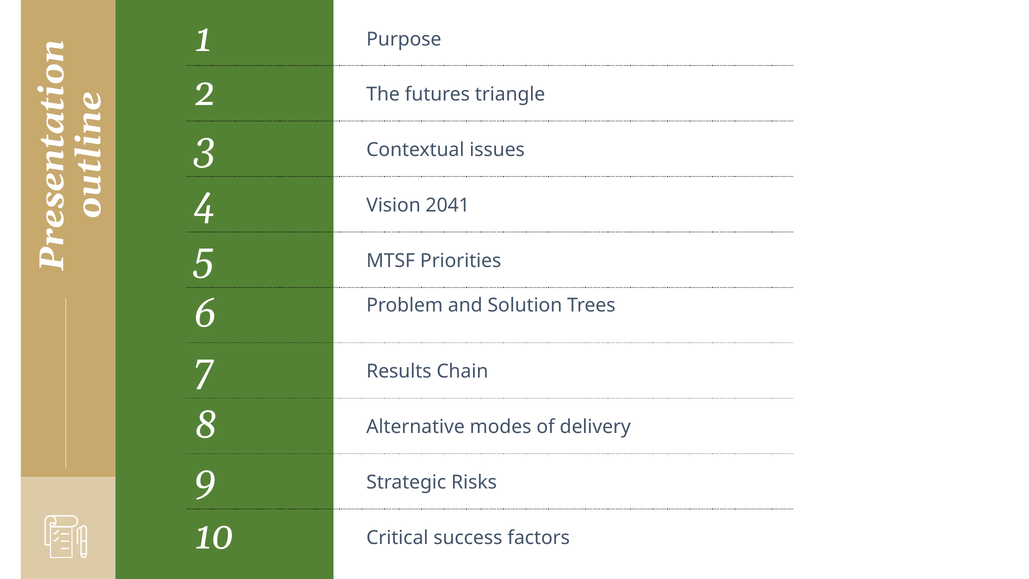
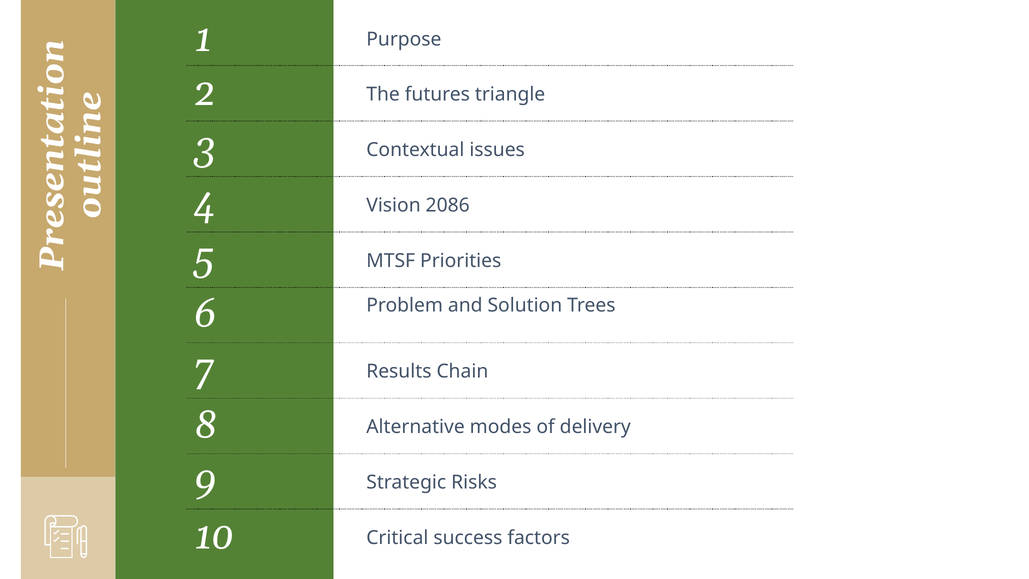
2041: 2041 -> 2086
